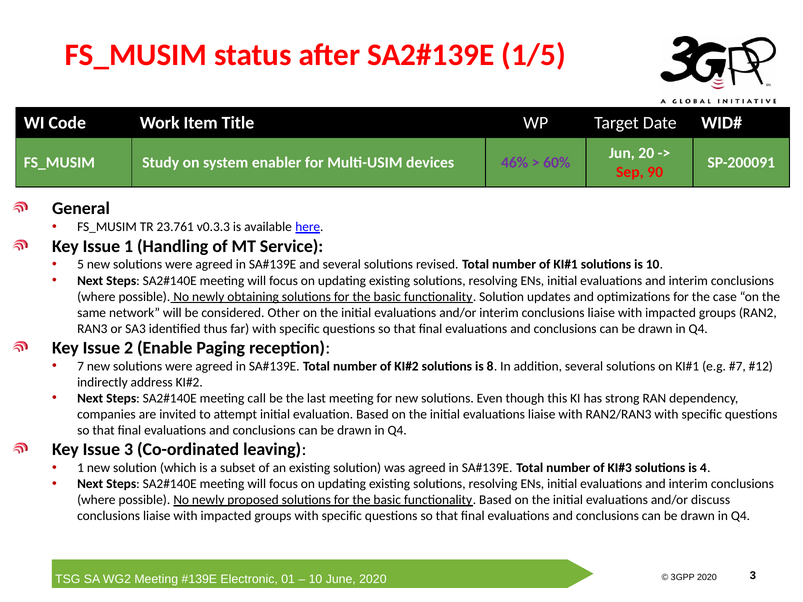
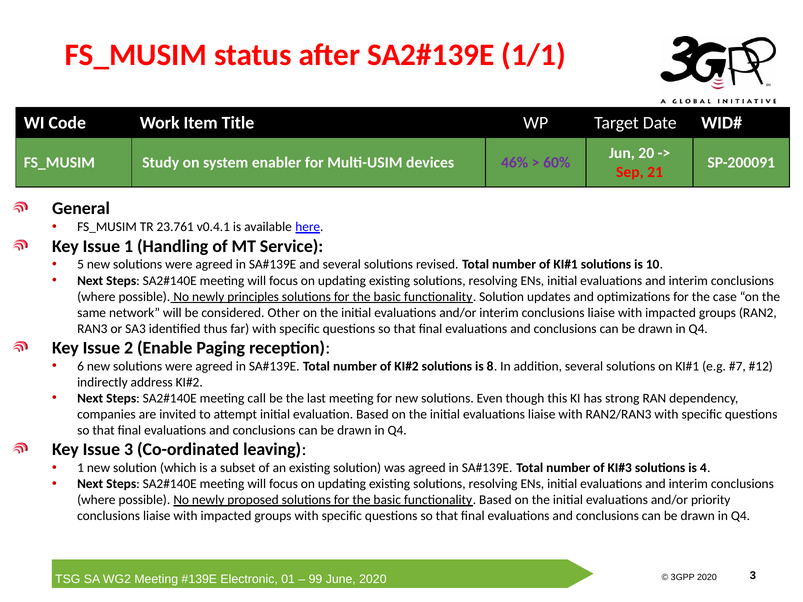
1/5: 1/5 -> 1/1
90: 90 -> 21
v0.3.3: v0.3.3 -> v0.4.1
obtaining: obtaining -> principles
7: 7 -> 6
discuss: discuss -> priority
10 at (315, 580): 10 -> 99
